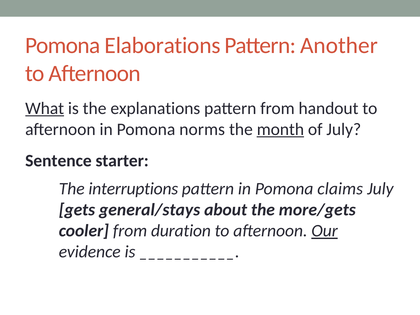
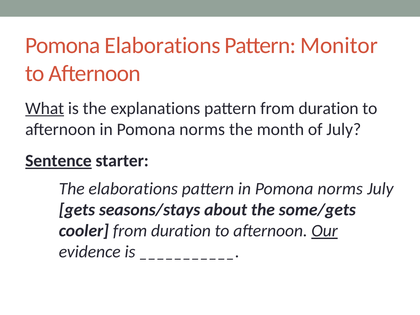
Another: Another -> Monitor
pattern from handout: handout -> duration
month underline: present -> none
Sentence underline: none -> present
The interruptions: interruptions -> elaborations
pattern in Pomona claims: claims -> norms
general/stays: general/stays -> seasons/stays
more/gets: more/gets -> some/gets
